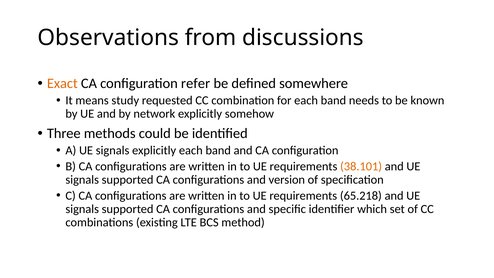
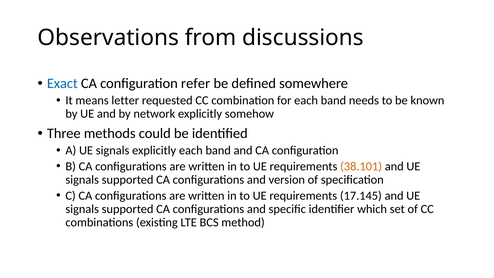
Exact colour: orange -> blue
study: study -> letter
65.218: 65.218 -> 17.145
